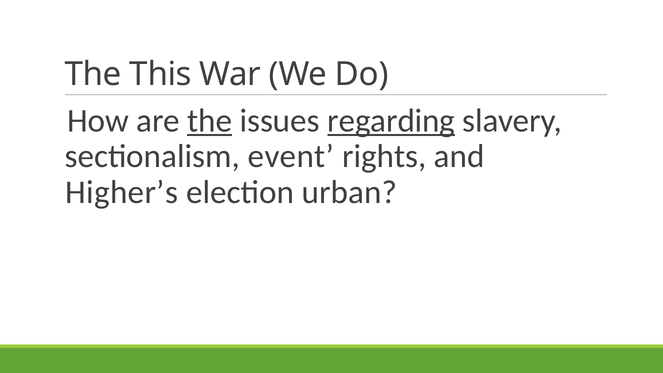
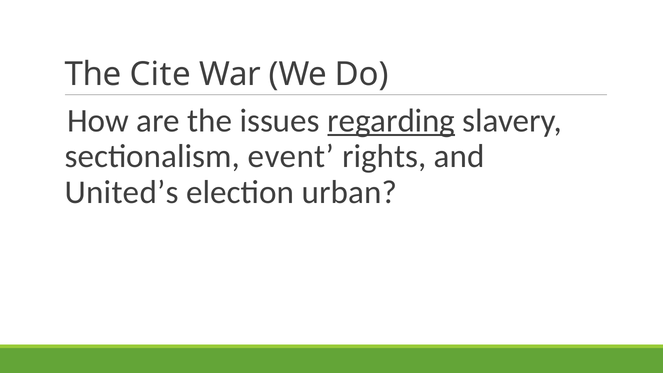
This: This -> Cite
the at (210, 121) underline: present -> none
Higher’s: Higher’s -> United’s
